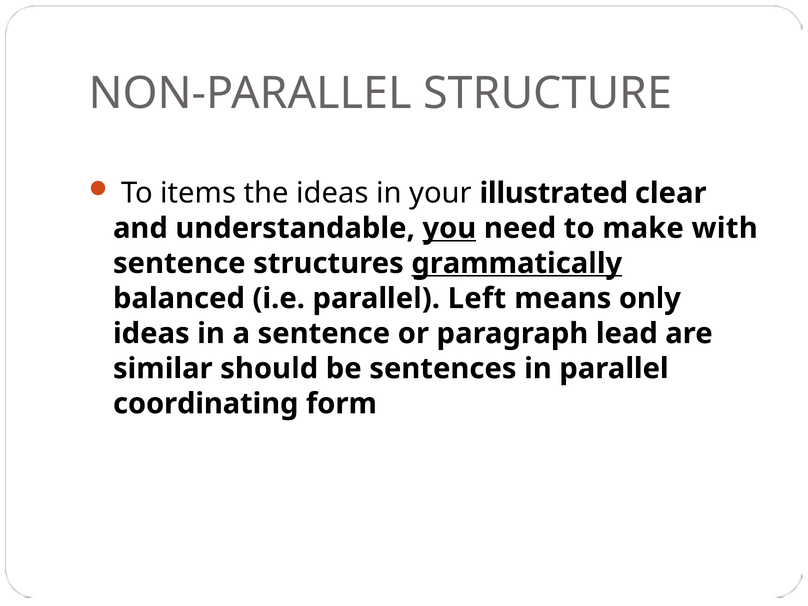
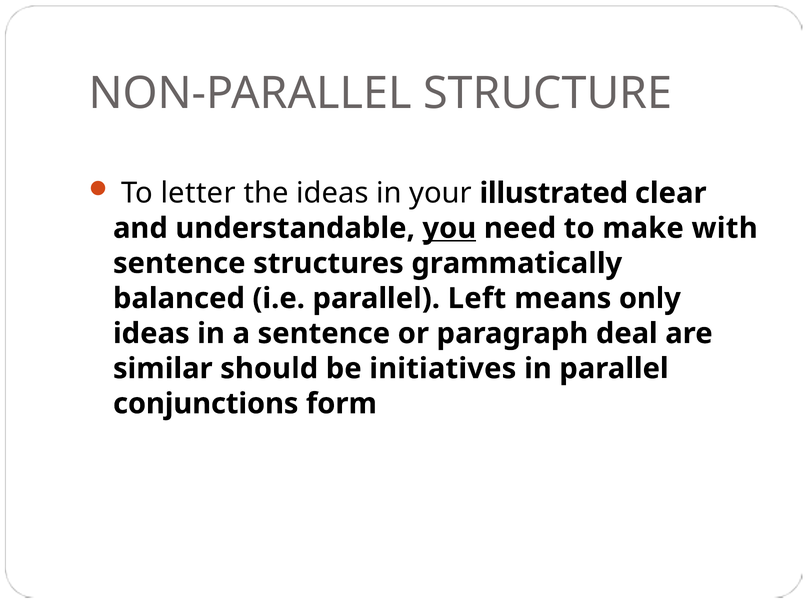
items: items -> letter
grammatically underline: present -> none
lead: lead -> deal
sentences: sentences -> initiatives
coordinating: coordinating -> conjunctions
